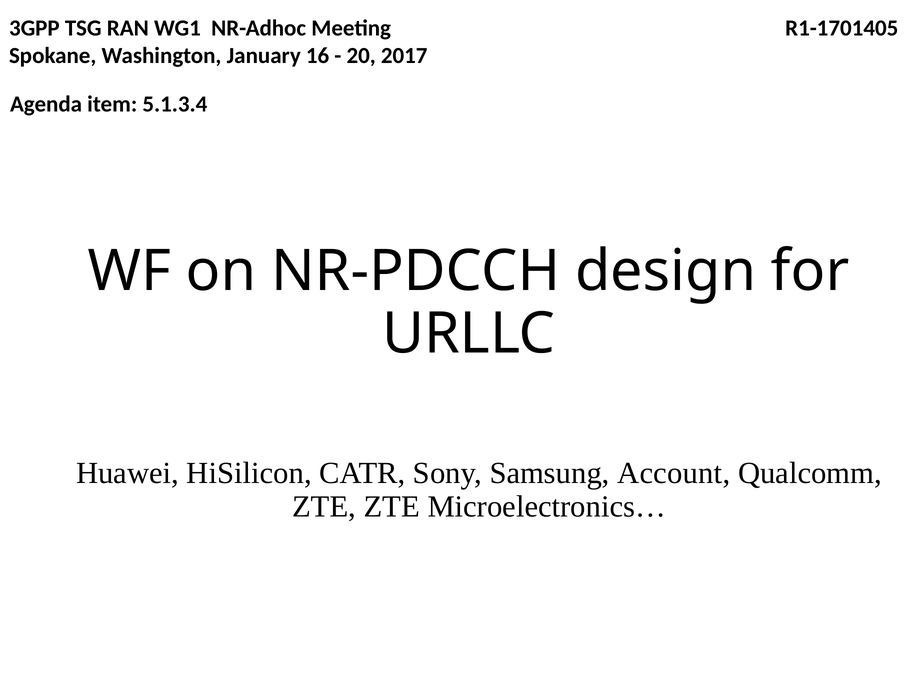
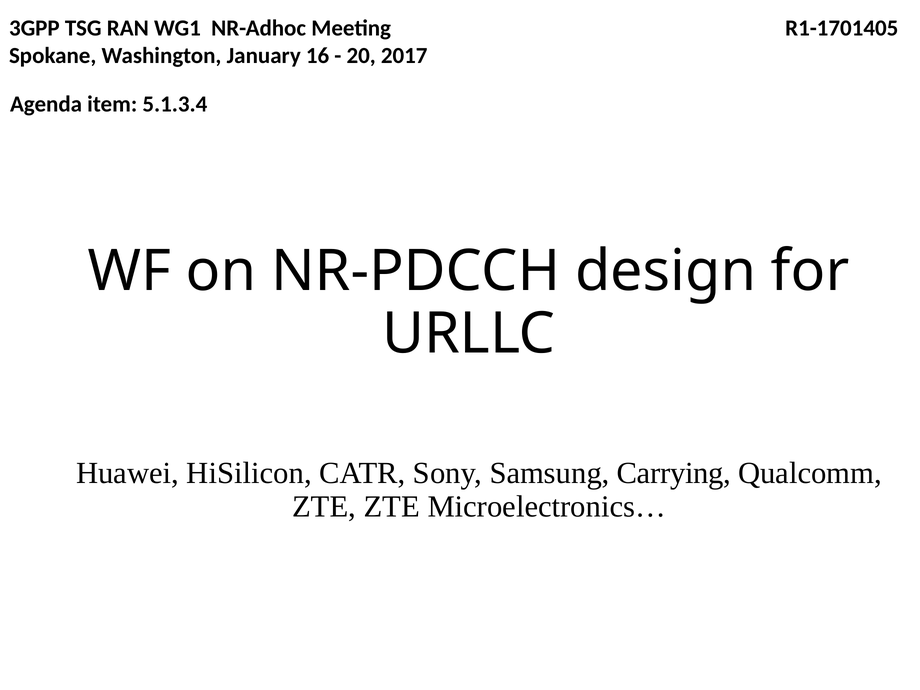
Account: Account -> Carrying
